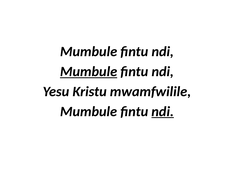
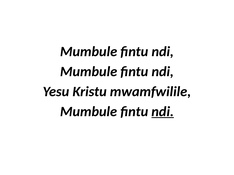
Mumbule at (89, 72) underline: present -> none
